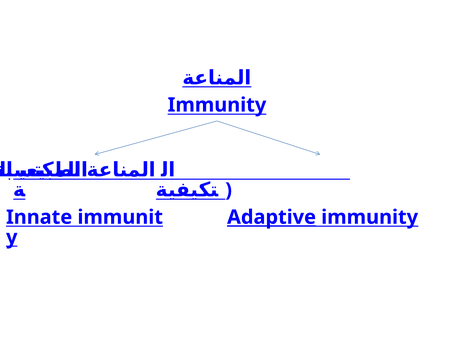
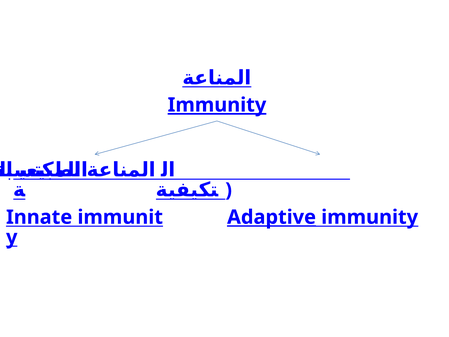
Immunity at (217, 105) underline: none -> present
